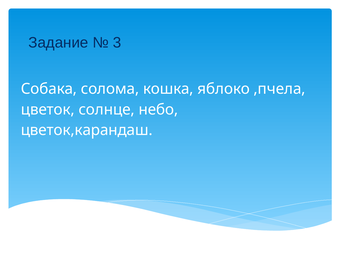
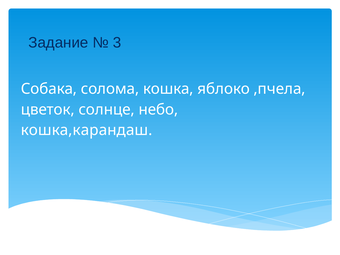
цветок,карандаш: цветок,карандаш -> кошка,карандаш
